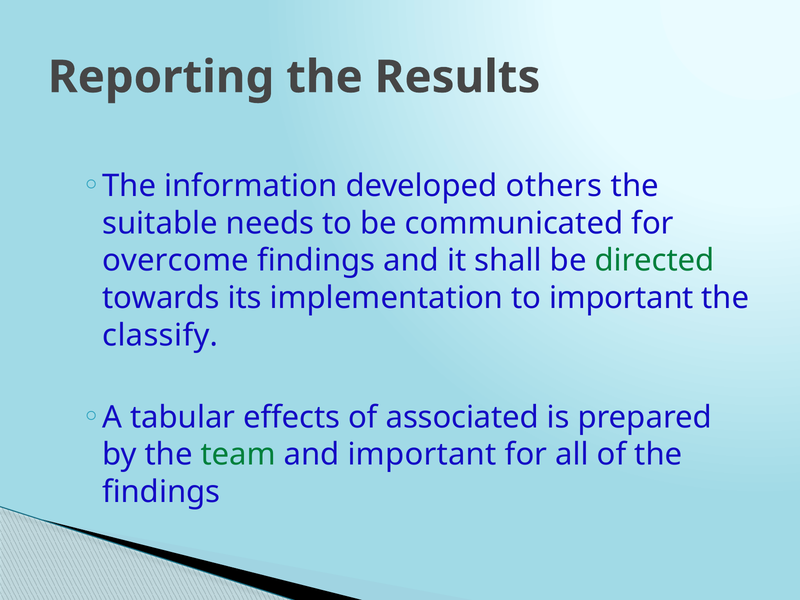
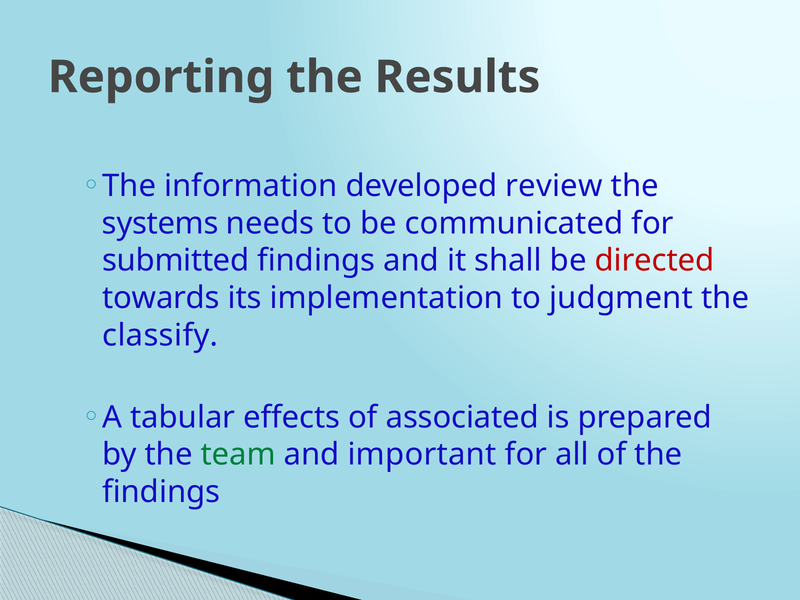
others: others -> review
suitable: suitable -> systems
overcome: overcome -> submitted
directed colour: green -> red
to important: important -> judgment
